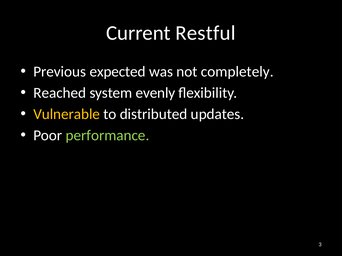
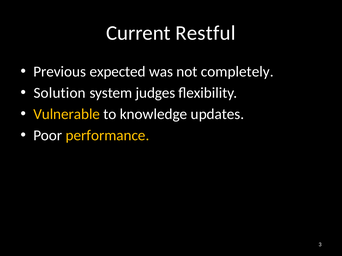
Reached: Reached -> Solution
evenly: evenly -> judges
distributed: distributed -> knowledge
performance colour: light green -> yellow
